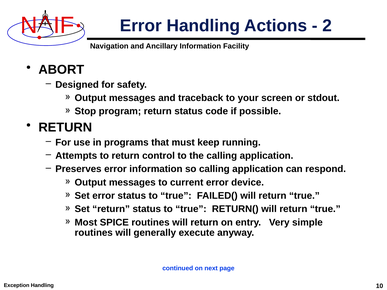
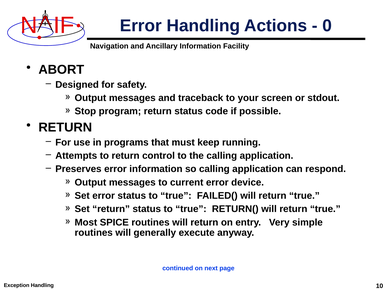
2: 2 -> 0
